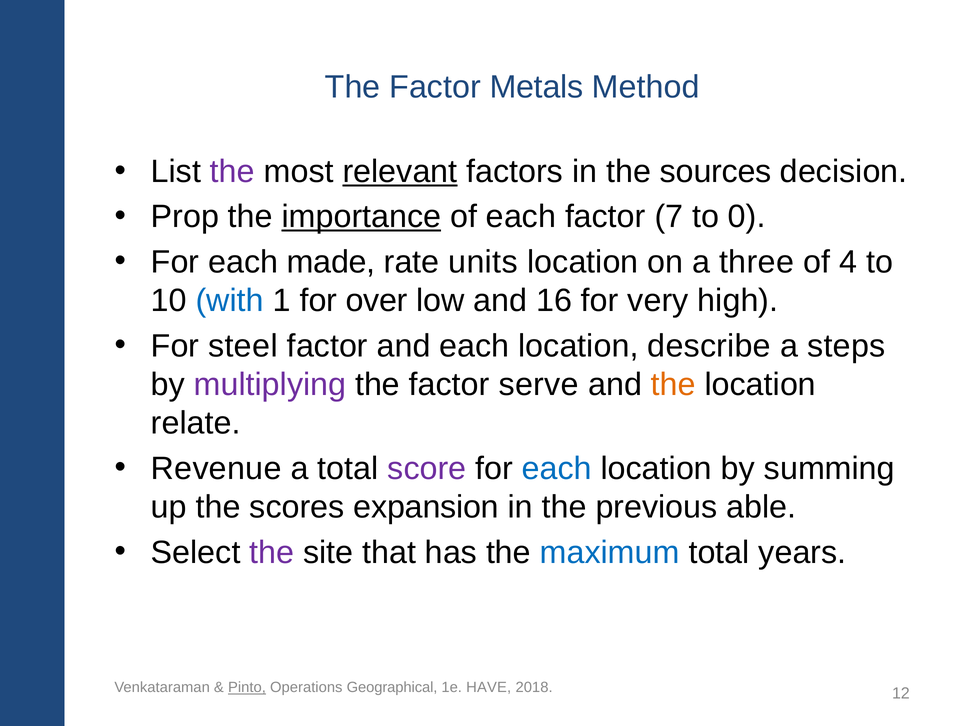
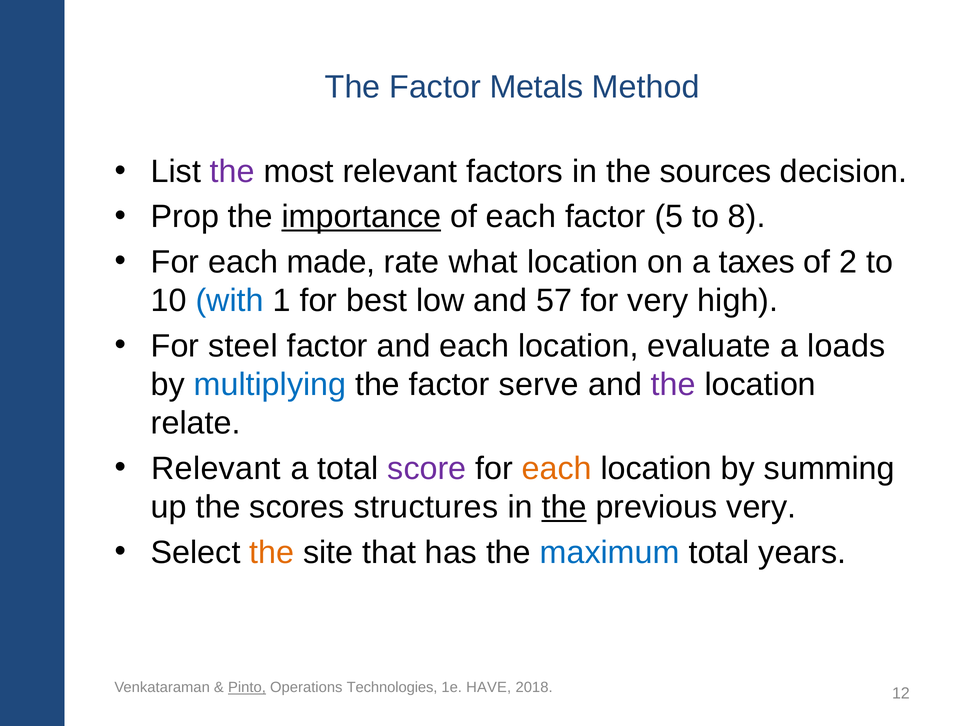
relevant at (400, 172) underline: present -> none
7: 7 -> 5
0: 0 -> 8
units: units -> what
three: three -> taxes
4: 4 -> 2
over: over -> best
16: 16 -> 57
describe: describe -> evaluate
steps: steps -> loads
multiplying colour: purple -> blue
the at (673, 385) colour: orange -> purple
Revenue at (216, 468): Revenue -> Relevant
each at (557, 468) colour: blue -> orange
expansion: expansion -> structures
the at (564, 507) underline: none -> present
previous able: able -> very
the at (272, 552) colour: purple -> orange
Geographical: Geographical -> Technologies
